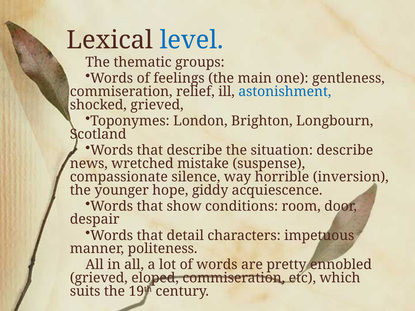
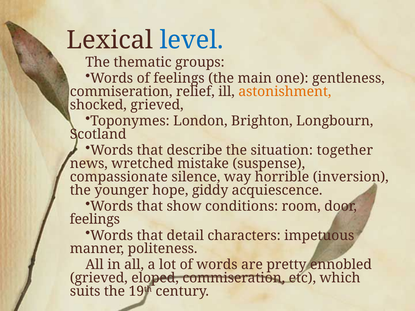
astonishment colour: blue -> orange
situation describe: describe -> together
despair at (95, 220): despair -> feelings
